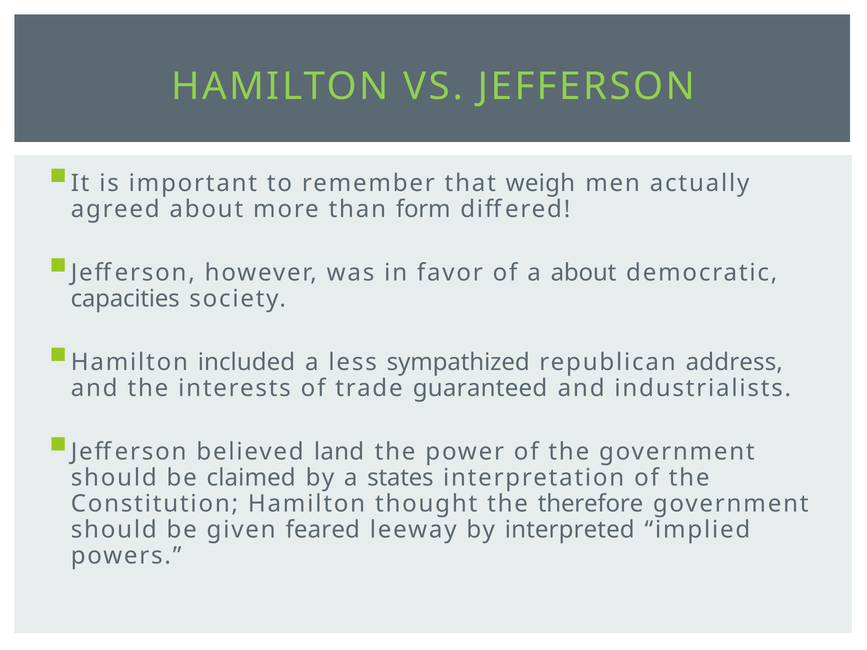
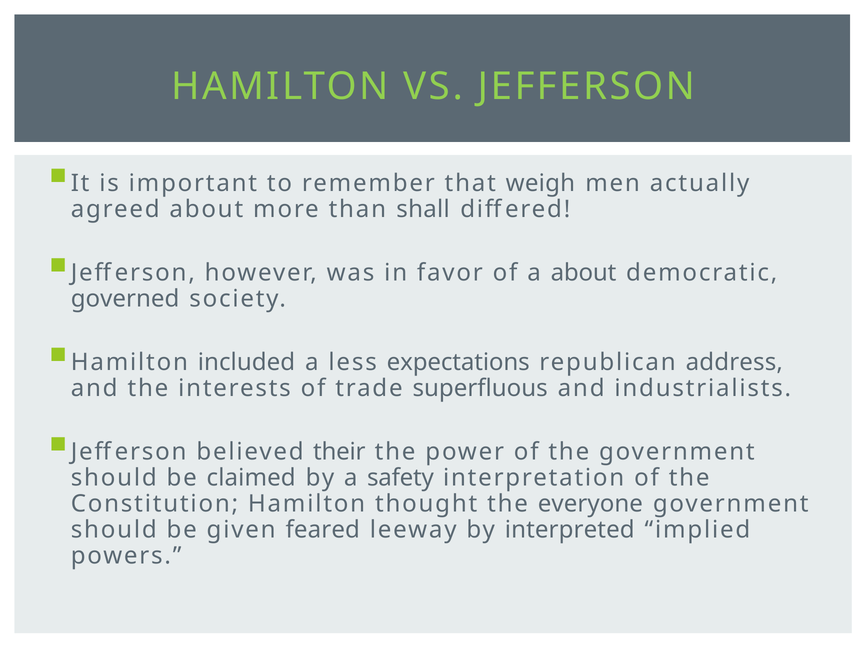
form: form -> shall
capacities: capacities -> governed
sympathized: sympathized -> expectations
guaranteed: guaranteed -> superfluous
land: land -> their
states: states -> safety
therefore: therefore -> everyone
